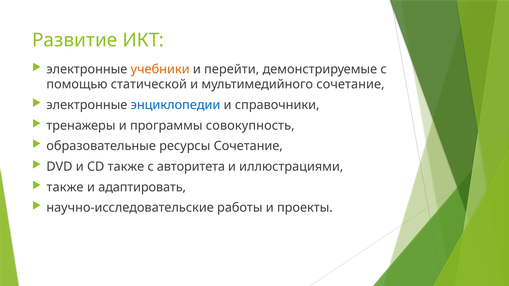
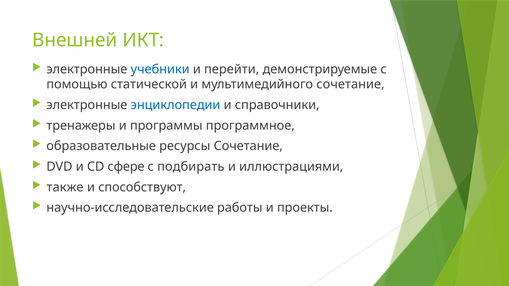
Развитие: Развитие -> Внешней
учебники colour: orange -> blue
совокупность: совокупность -> программное
CD также: также -> сфере
авторитета: авторитета -> подбирать
адаптировать: адаптировать -> способствуют
